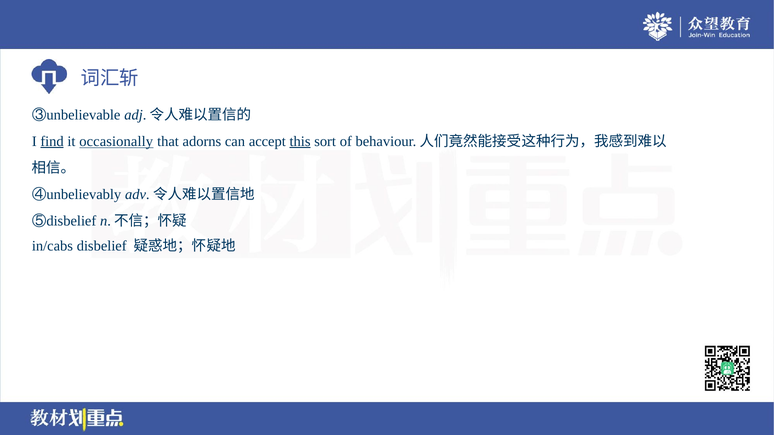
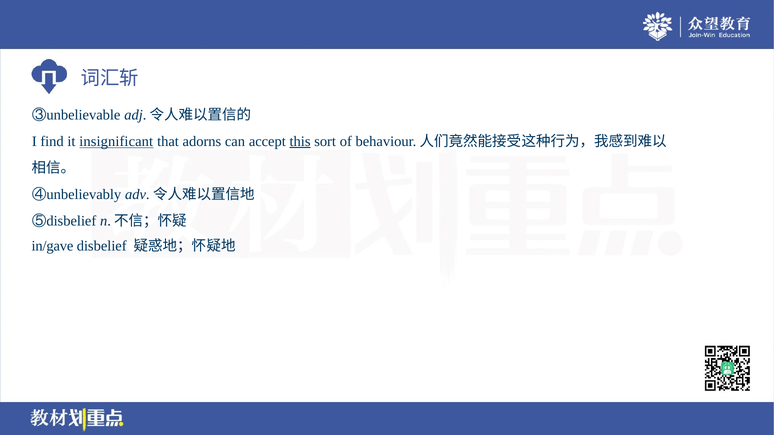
find underline: present -> none
occasionally: occasionally -> insignificant
in/cabs: in/cabs -> in/gave
